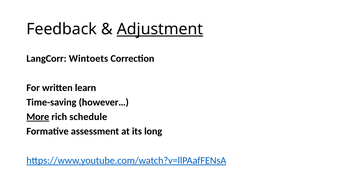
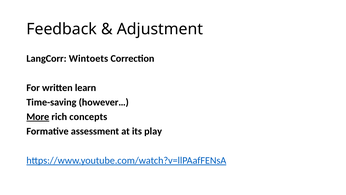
Adjustment underline: present -> none
schedule: schedule -> concepts
long: long -> play
